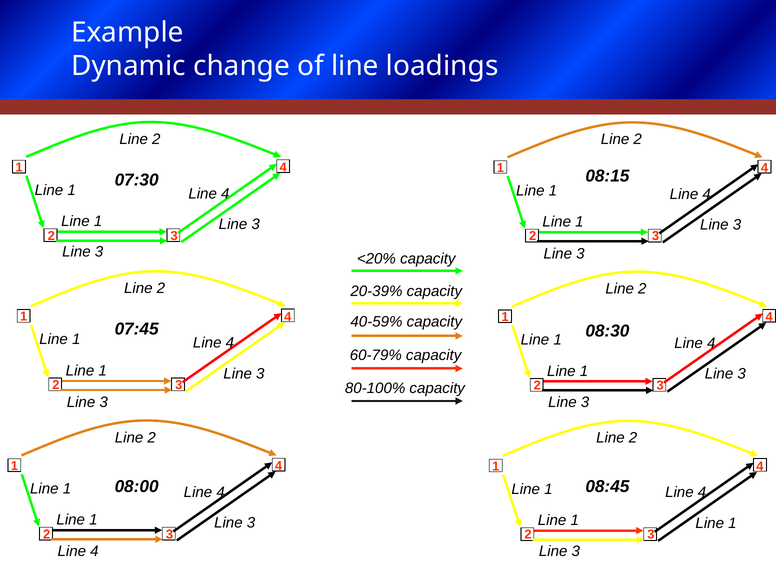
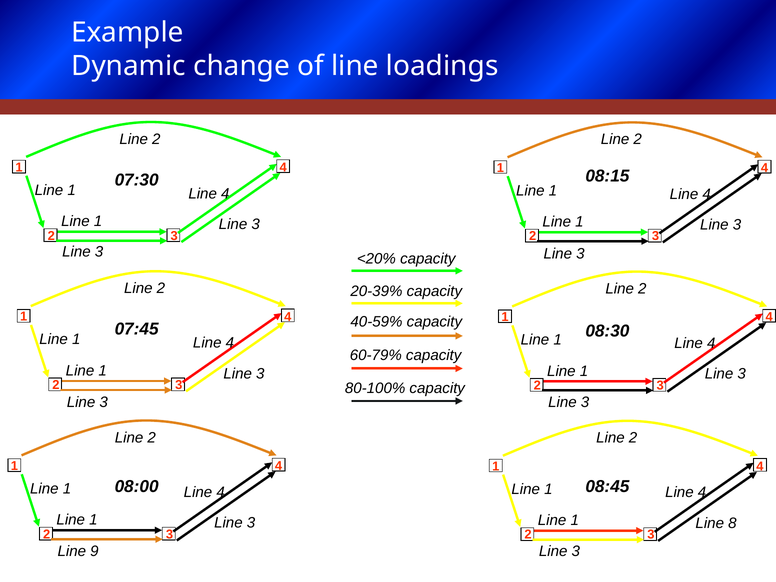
1 at (732, 523): 1 -> 8
4 at (94, 551): 4 -> 9
